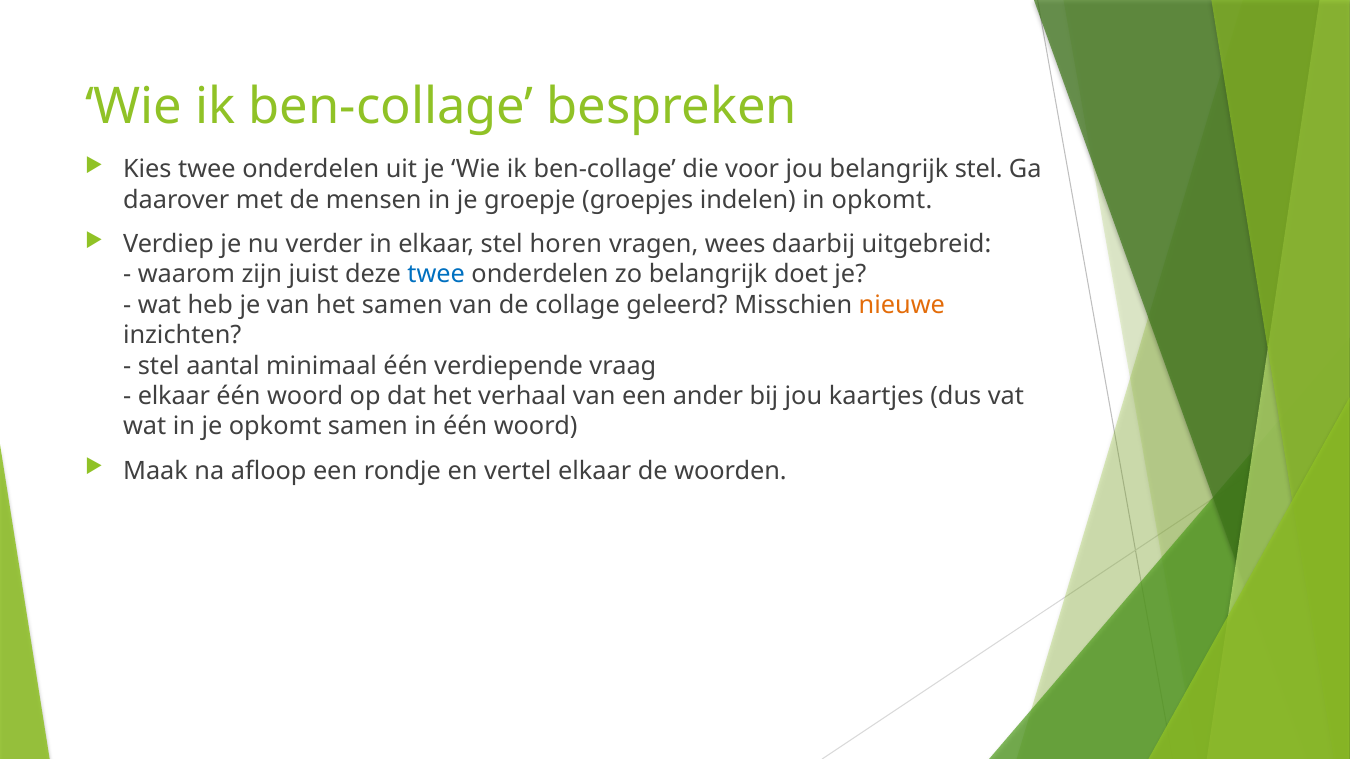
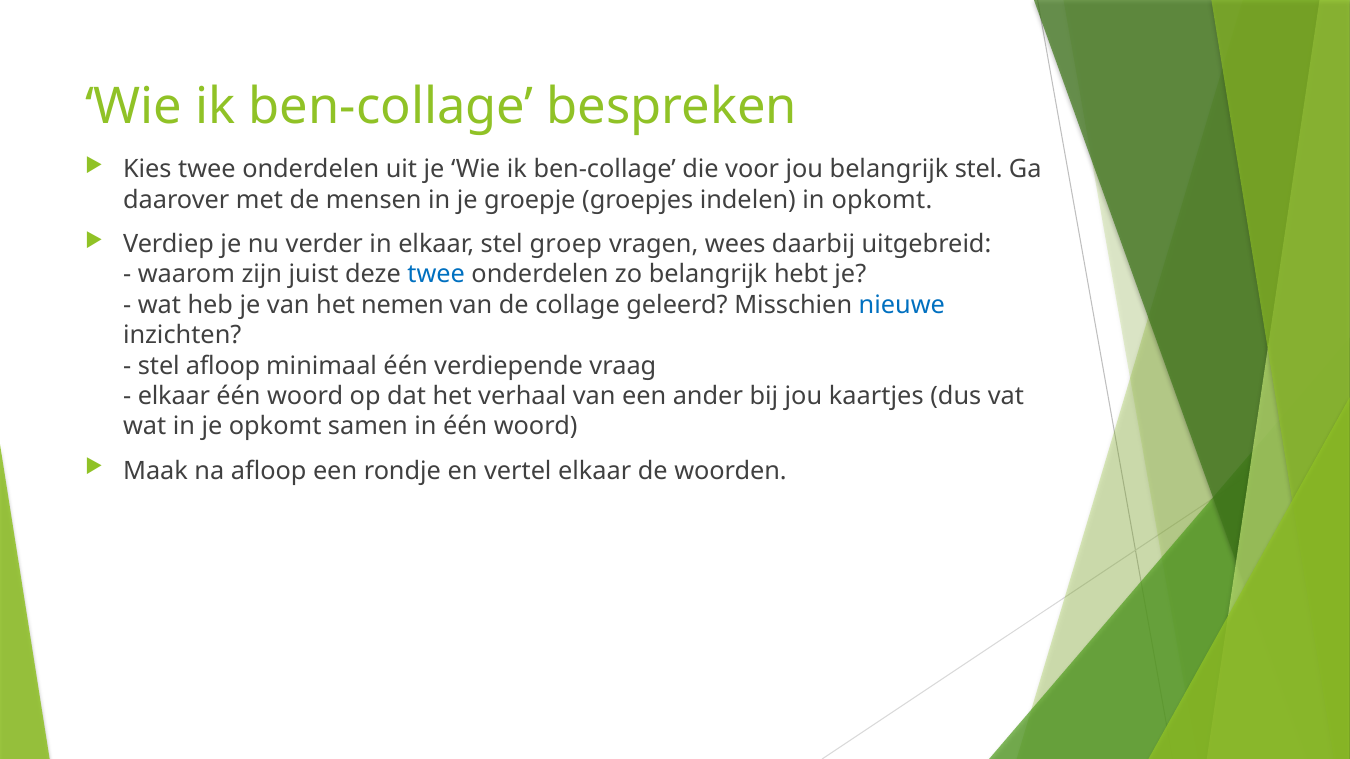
horen: horen -> groep
doet: doet -> hebt
het samen: samen -> nemen
nieuwe colour: orange -> blue
stel aantal: aantal -> afloop
